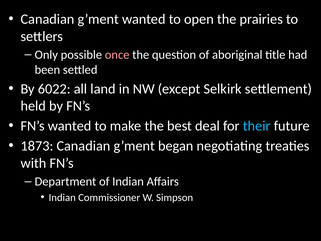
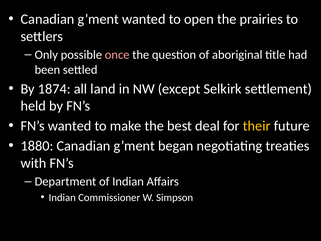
6022: 6022 -> 1874
their colour: light blue -> yellow
1873: 1873 -> 1880
